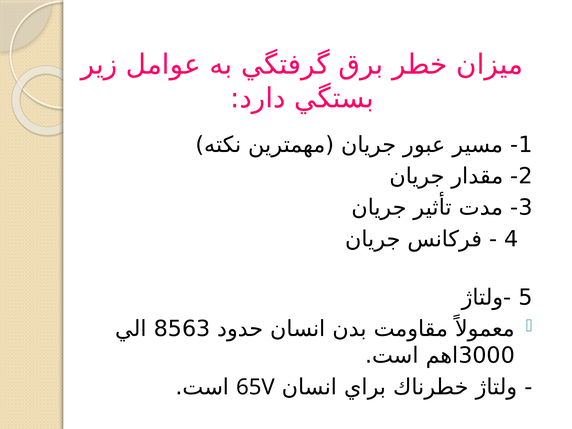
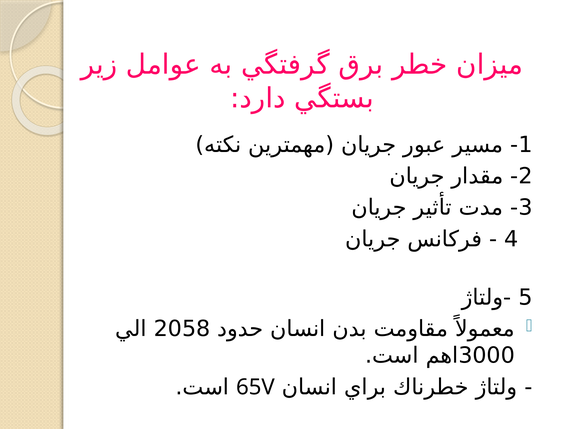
8563: 8563 -> 2058
